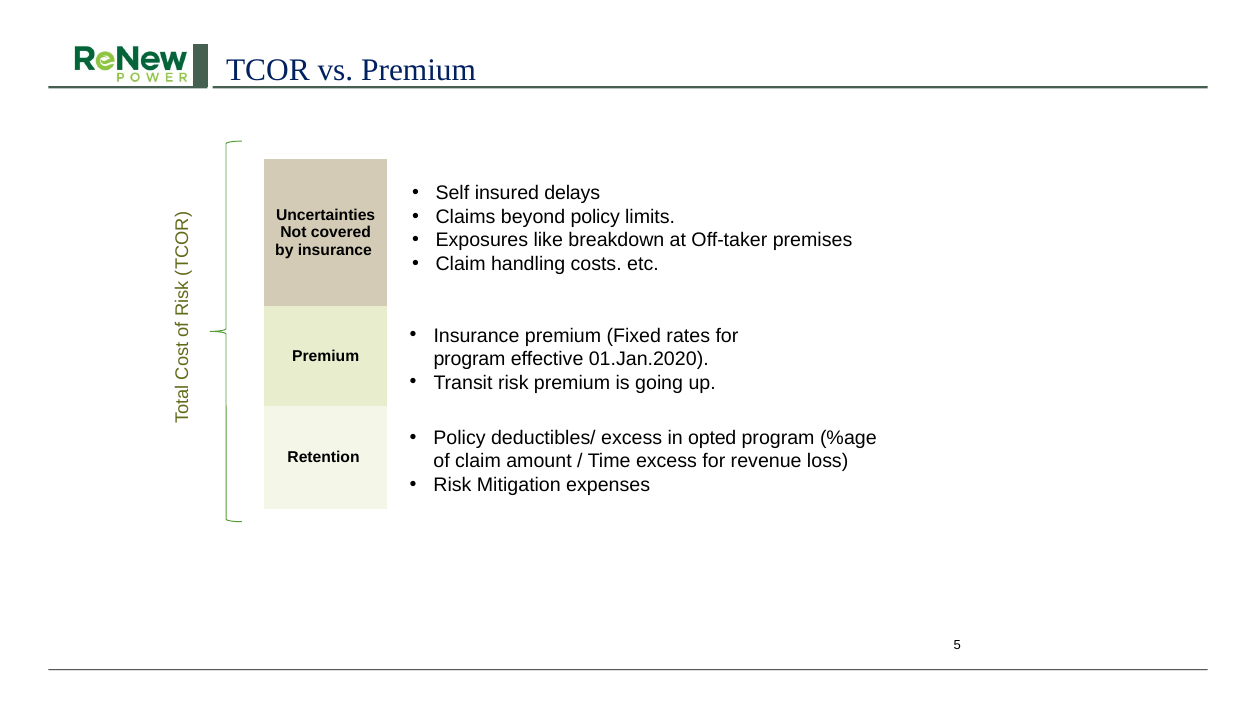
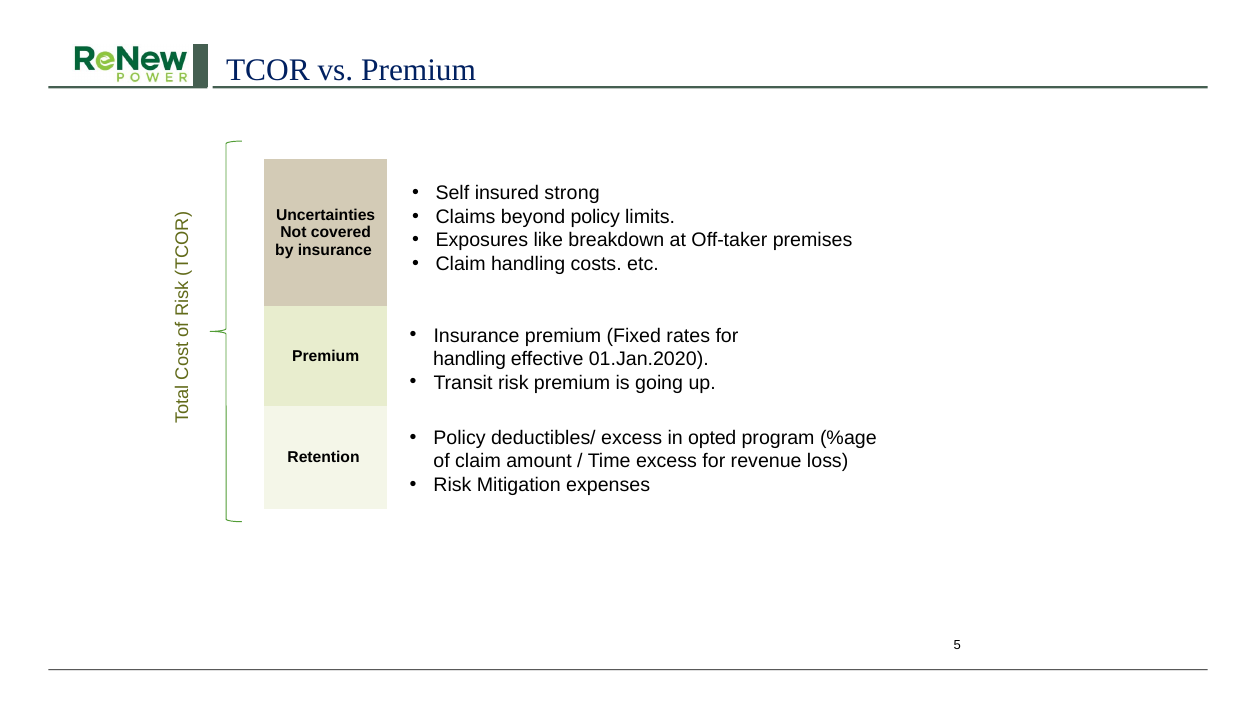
delays: delays -> strong
program at (470, 359): program -> handling
